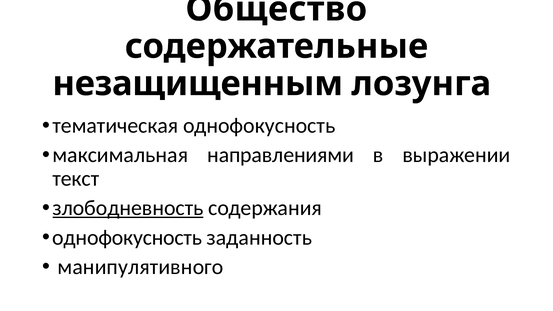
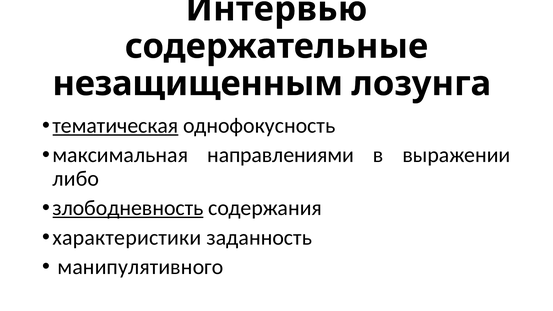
Общество: Общество -> Интервью
тематическая underline: none -> present
текст: текст -> либо
однофокусность at (127, 238): однофокусность -> характеристики
